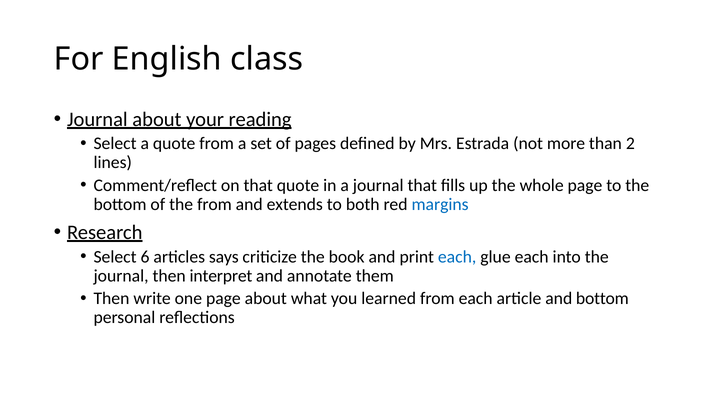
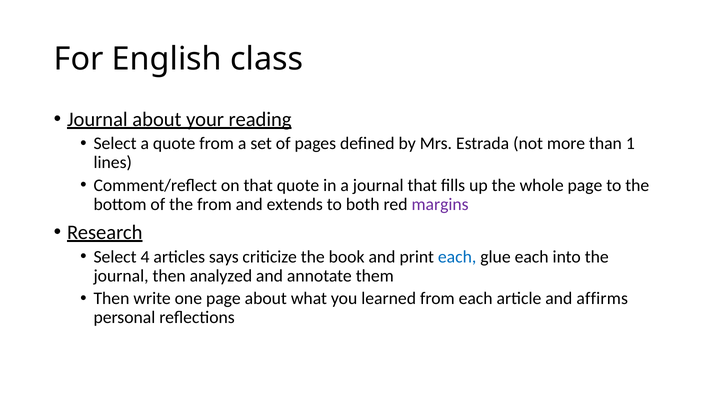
2: 2 -> 1
margins colour: blue -> purple
6: 6 -> 4
interpret: interpret -> analyzed
and bottom: bottom -> affirms
